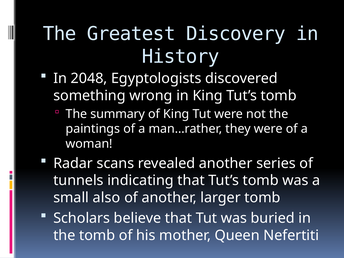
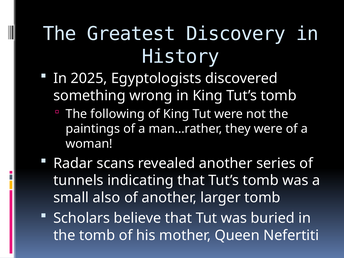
2048: 2048 -> 2025
summary: summary -> following
